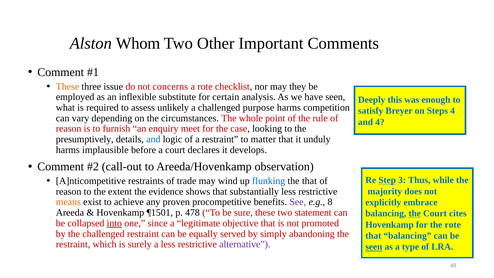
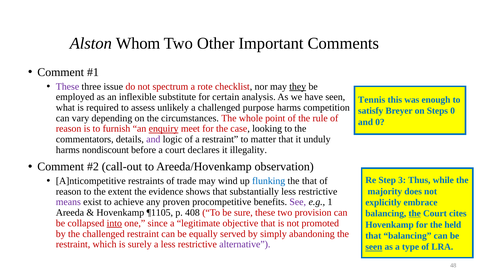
These at (68, 86) colour: orange -> purple
concerns: concerns -> spectrum
they underline: none -> present
Deeply: Deeply -> Tennis
Steps 4: 4 -> 0
and 4: 4 -> 0
enquiry underline: none -> present
presumptively: presumptively -> commentators
and at (153, 139) colour: blue -> purple
implausible: implausible -> nondiscount
develops: develops -> illegality
Step underline: present -> none
means colour: orange -> purple
8: 8 -> 1
¶1501: ¶1501 -> ¶1105
478: 478 -> 408
statement: statement -> provision
the rote: rote -> held
